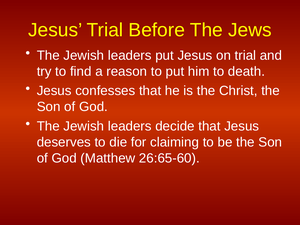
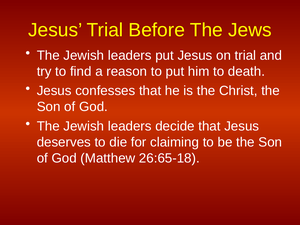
26:65-60: 26:65-60 -> 26:65-18
